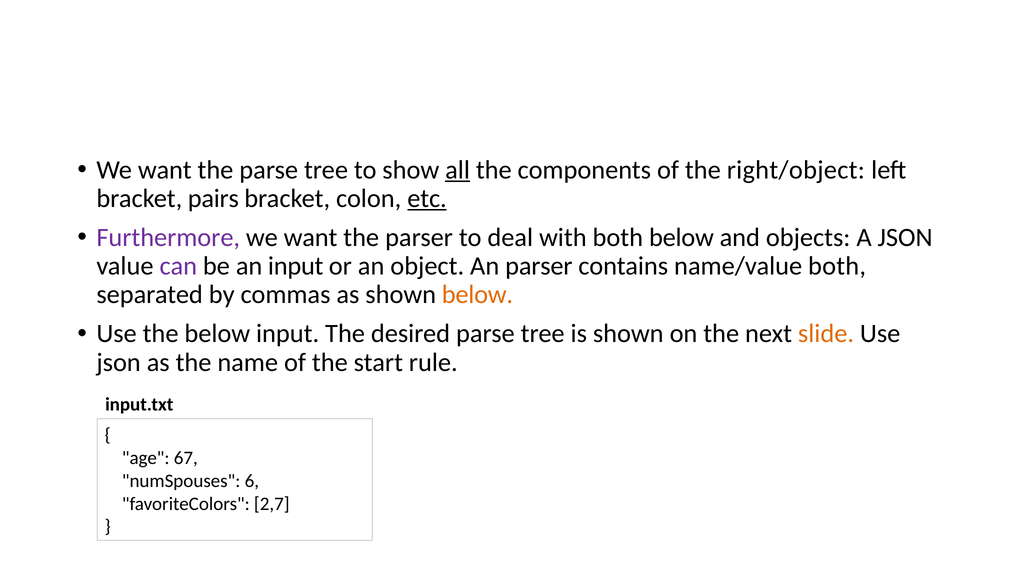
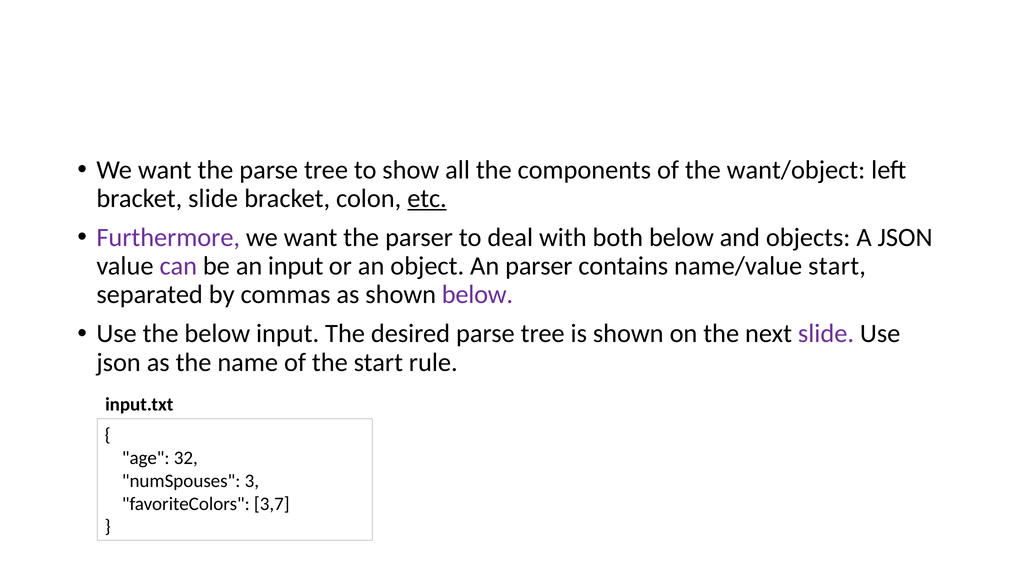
all underline: present -> none
right/object: right/object -> want/object
bracket pairs: pairs -> slide
name/value both: both -> start
below at (477, 295) colour: orange -> purple
slide at (826, 334) colour: orange -> purple
67: 67 -> 32
6: 6 -> 3
2,7: 2,7 -> 3,7
